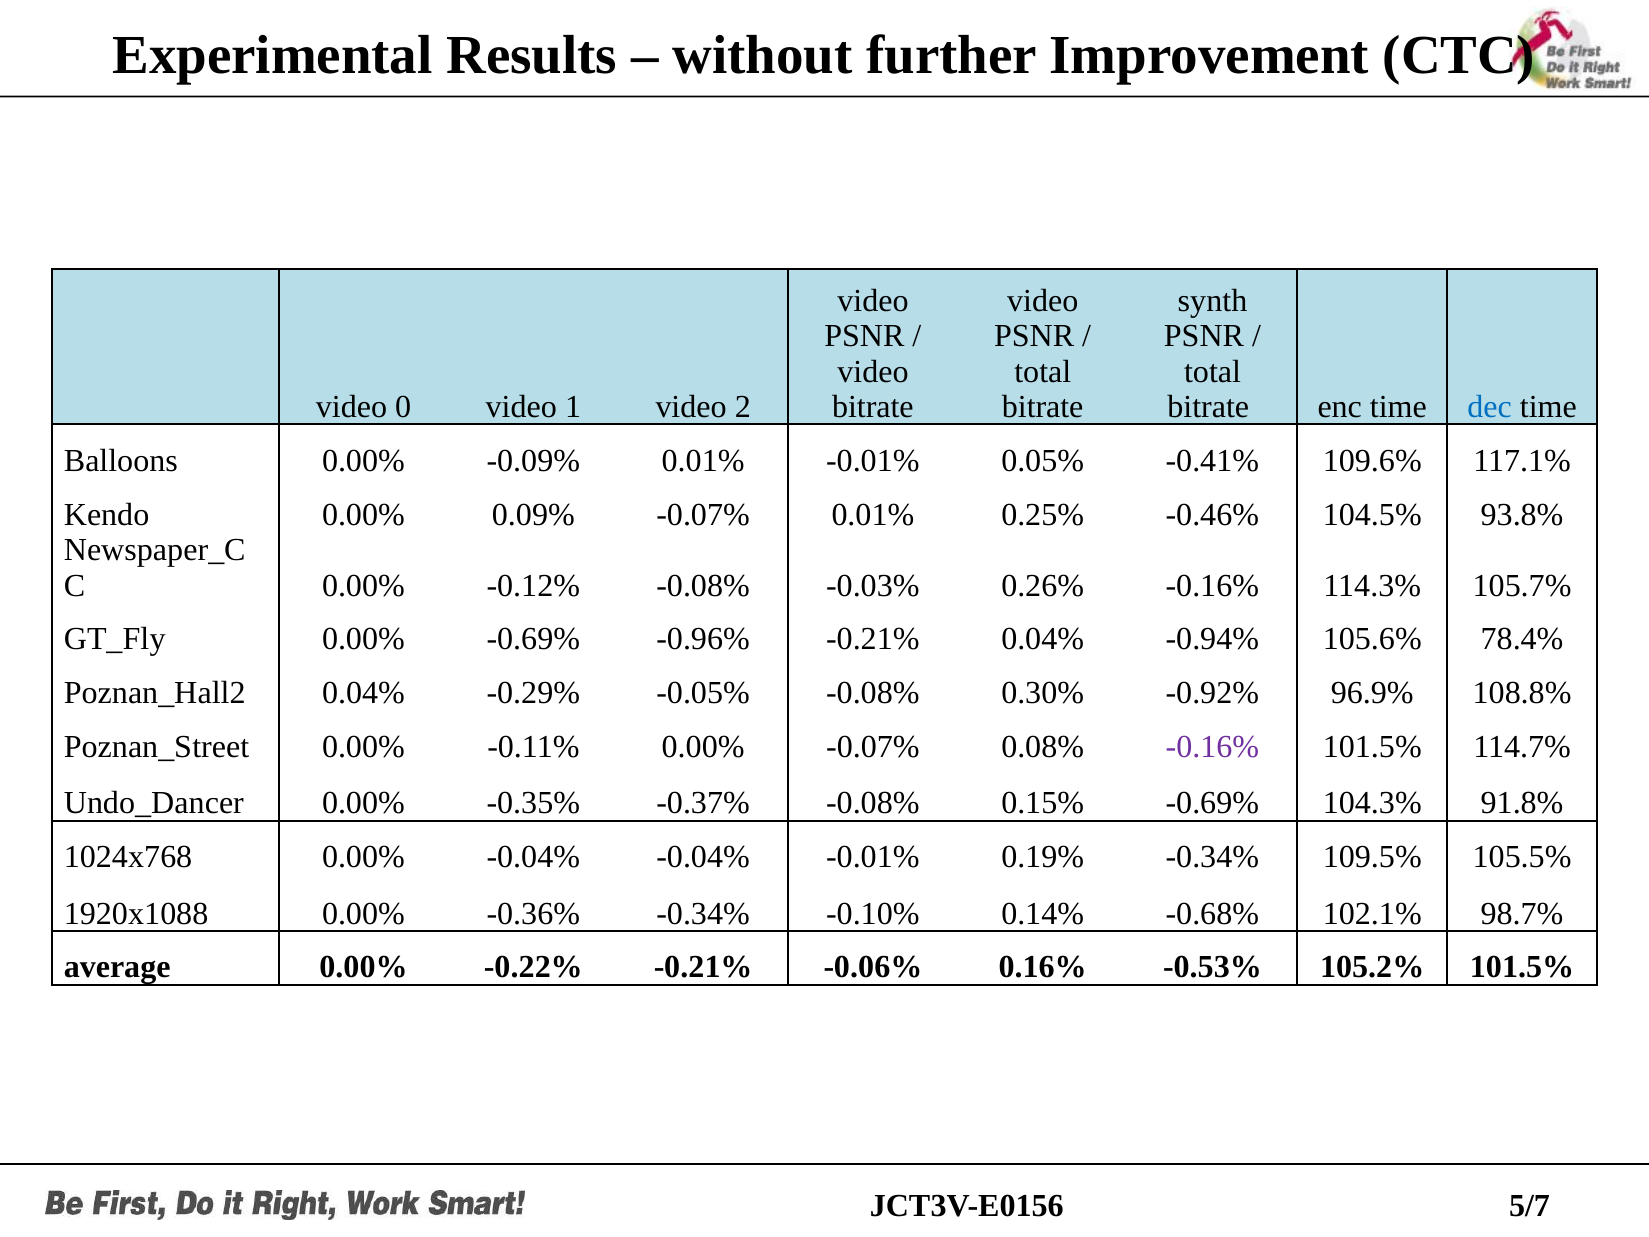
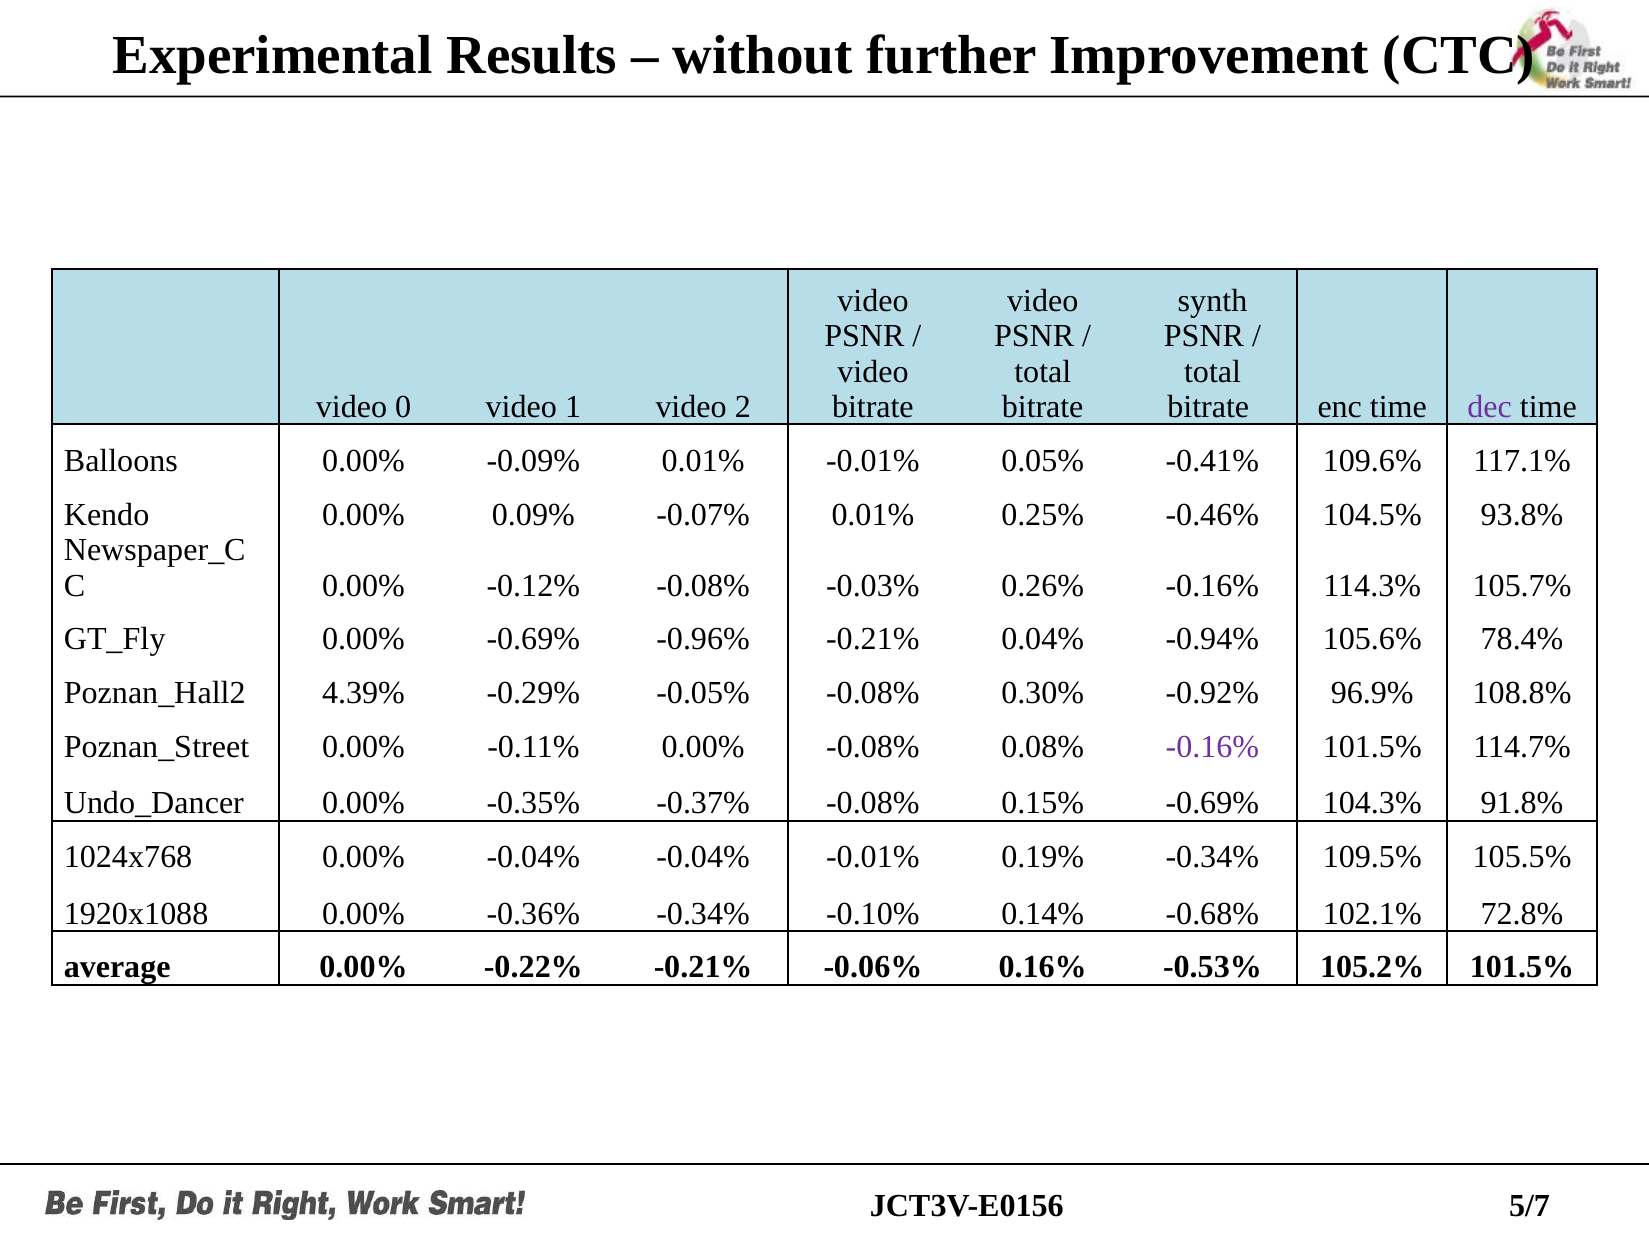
dec colour: blue -> purple
0.04% at (363, 693): 0.04% -> 4.39%
0.00% -0.07%: -0.07% -> -0.08%
98.7%: 98.7% -> 72.8%
